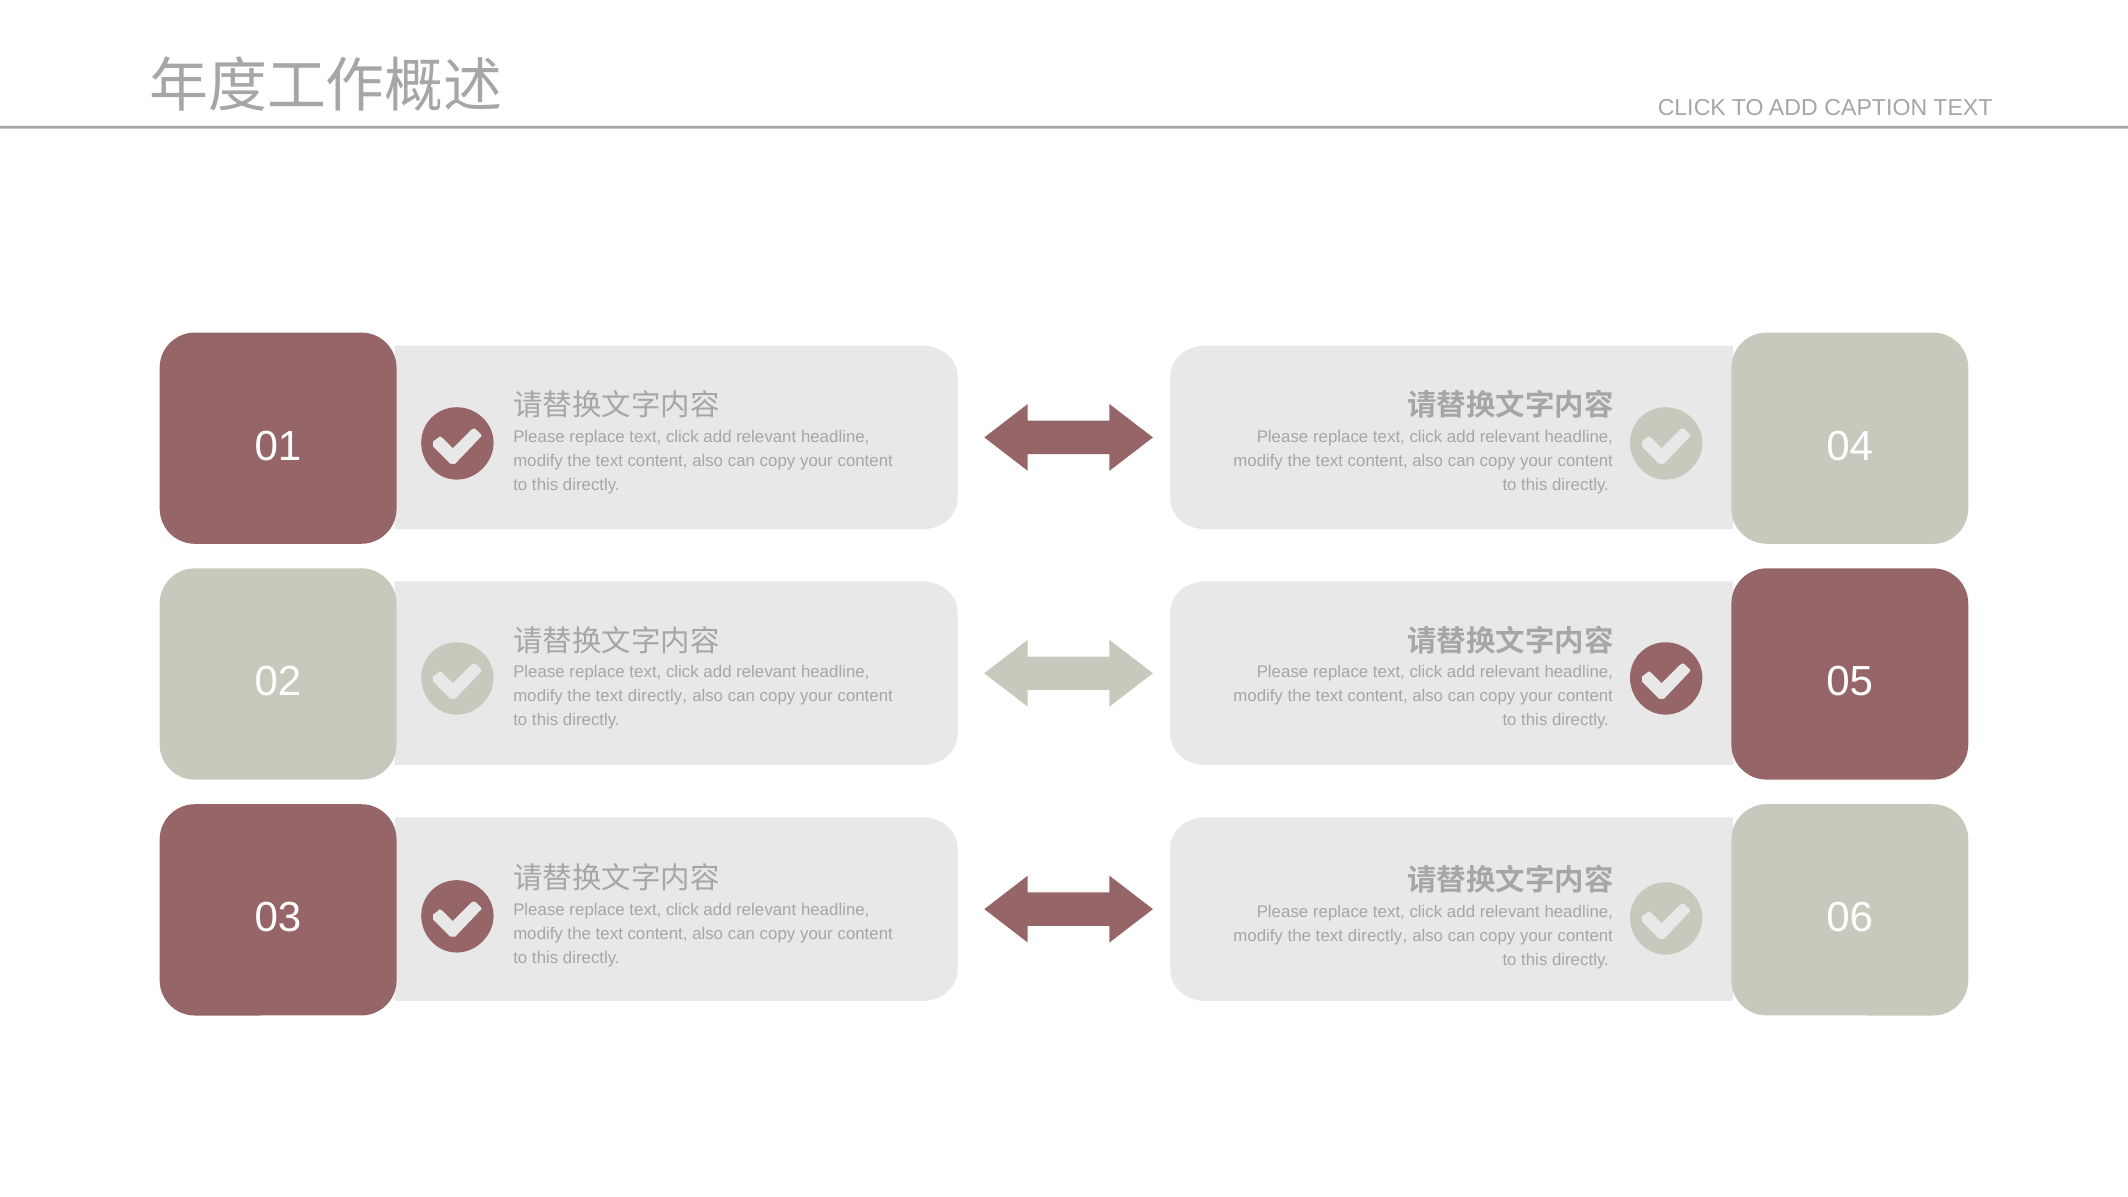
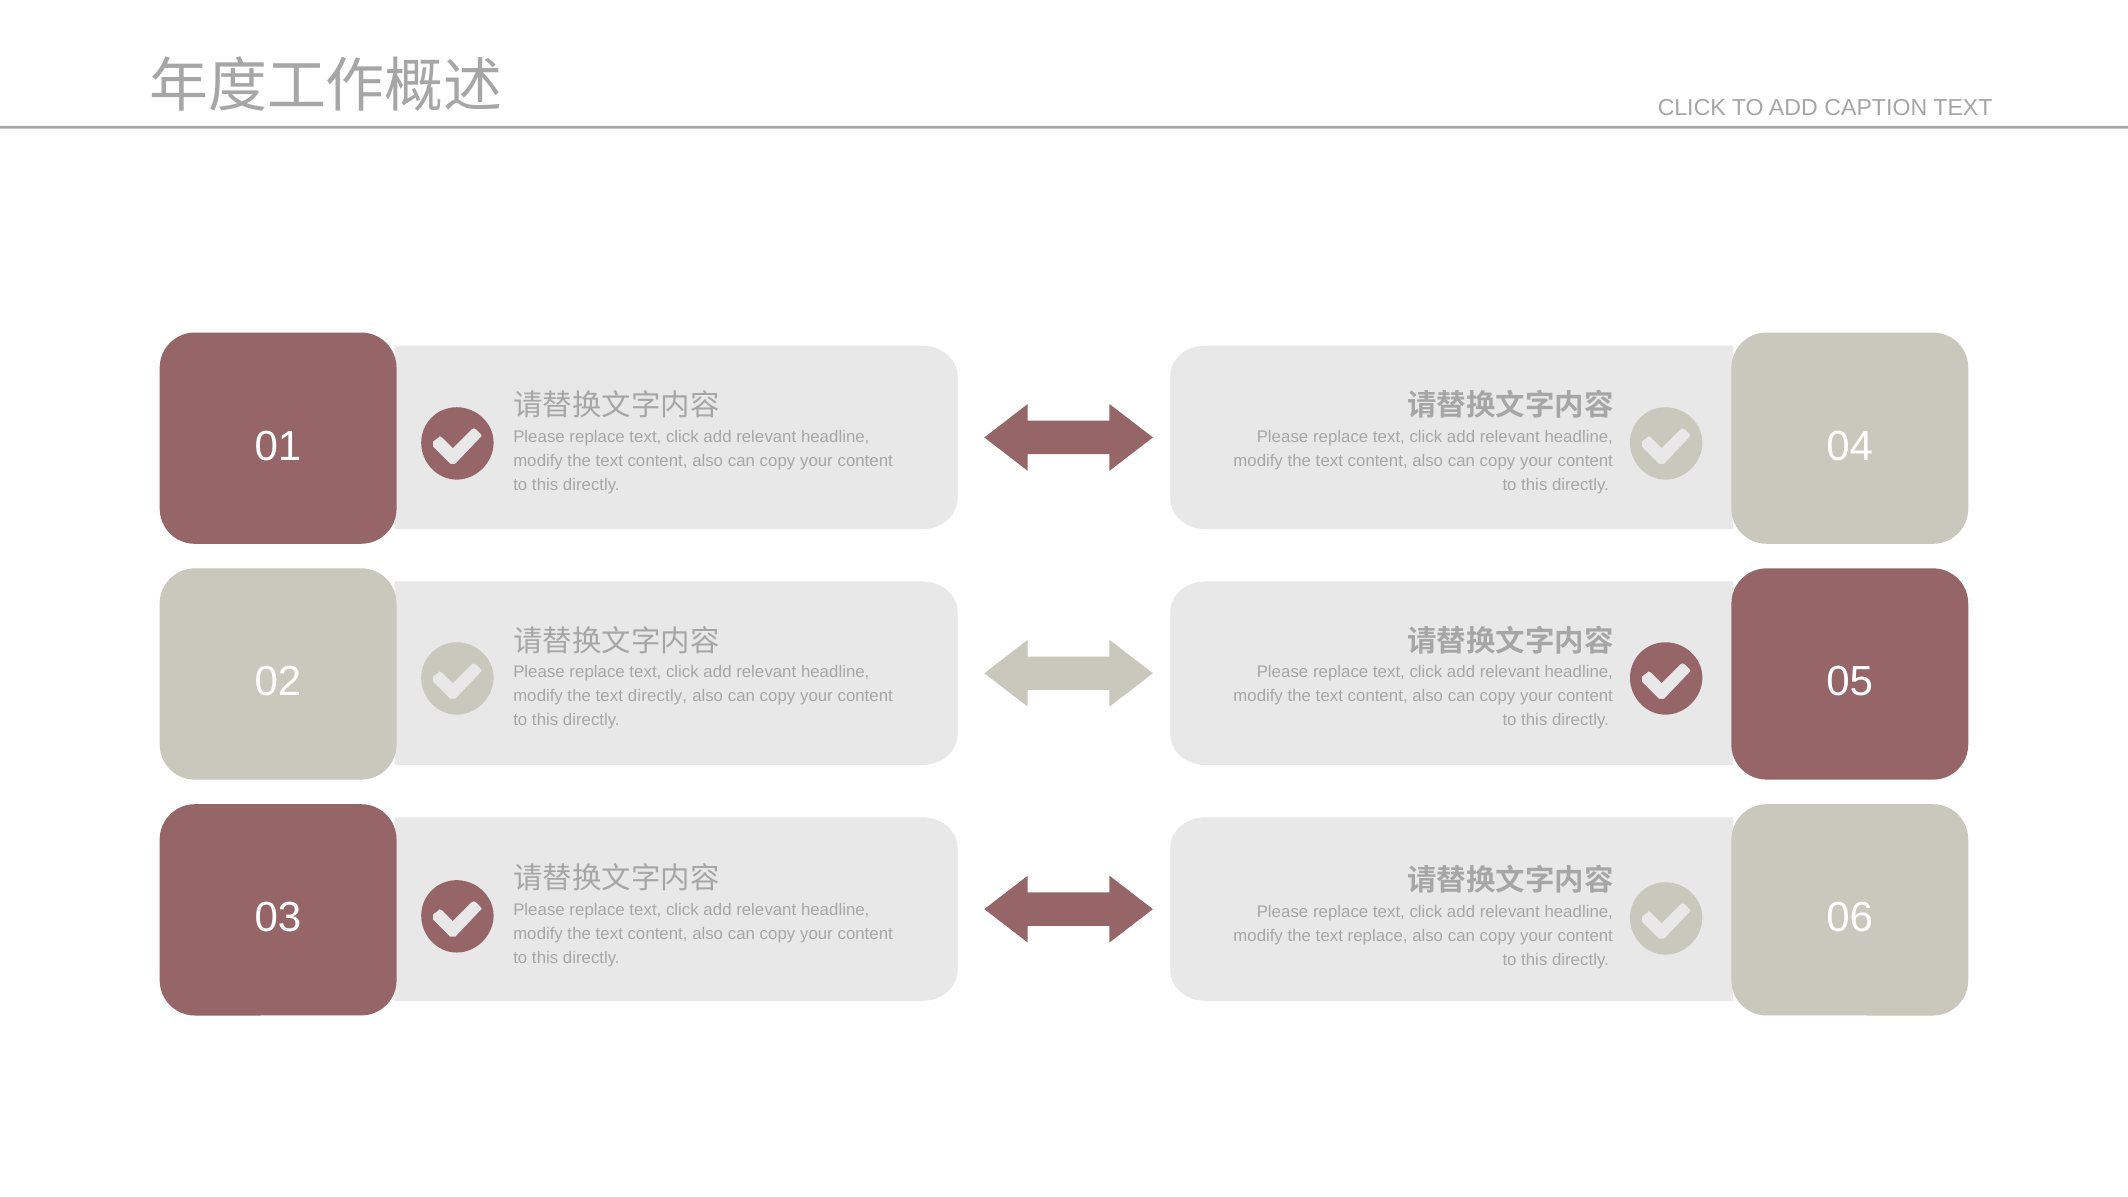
directly at (1378, 936): directly -> replace
